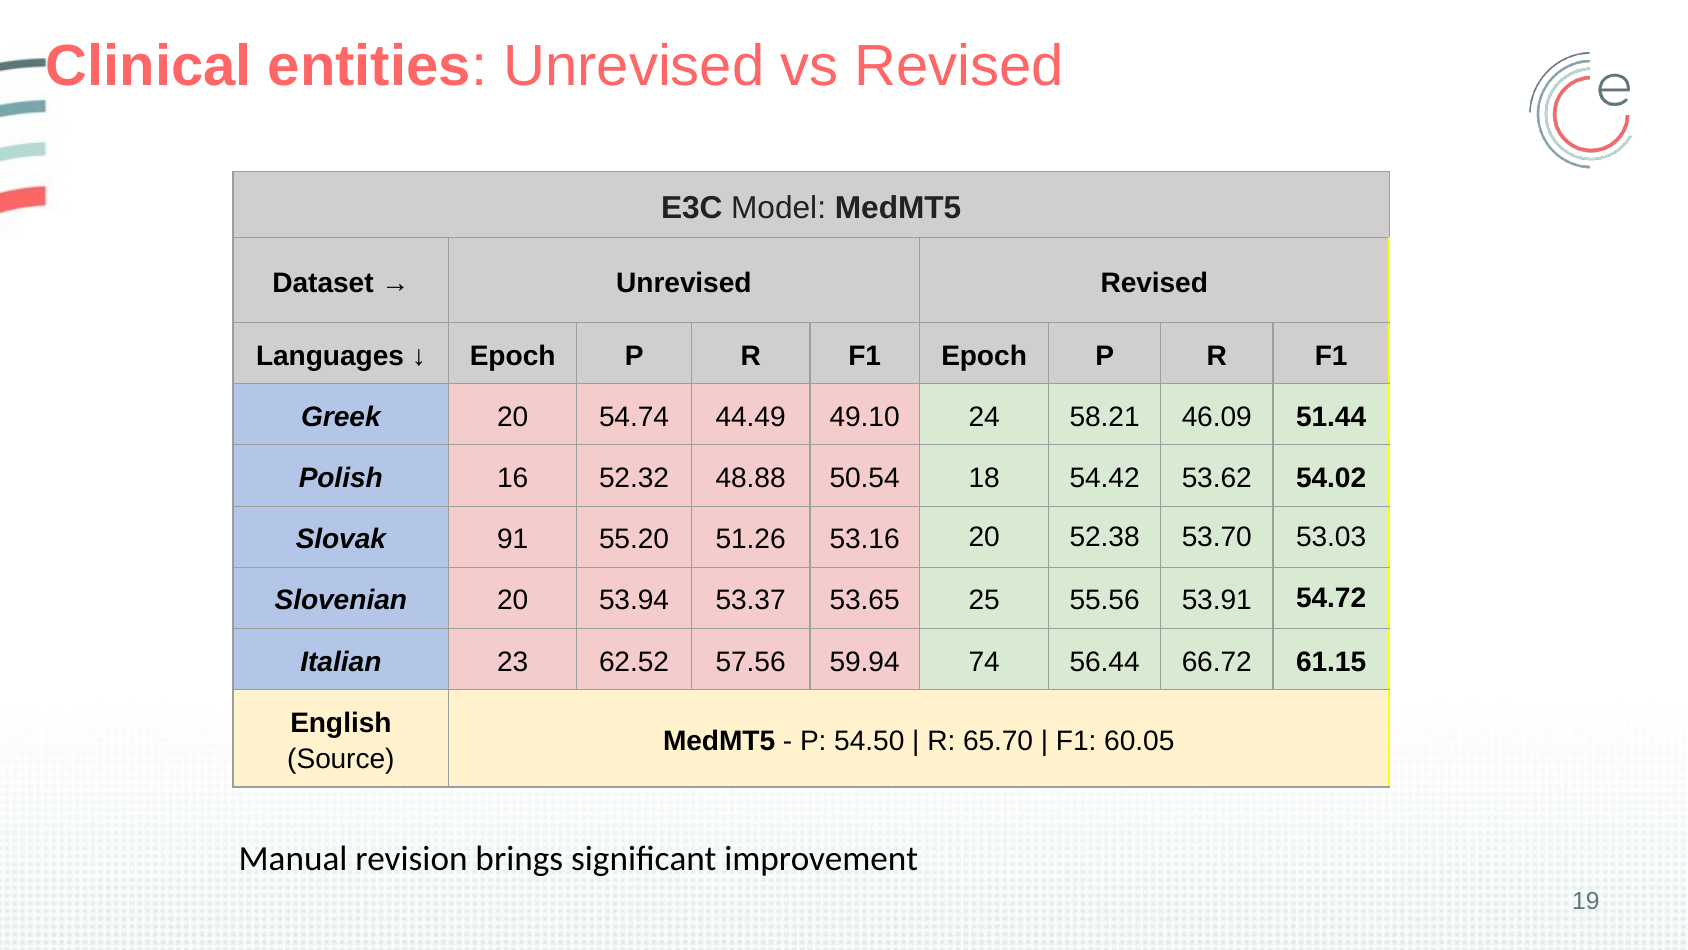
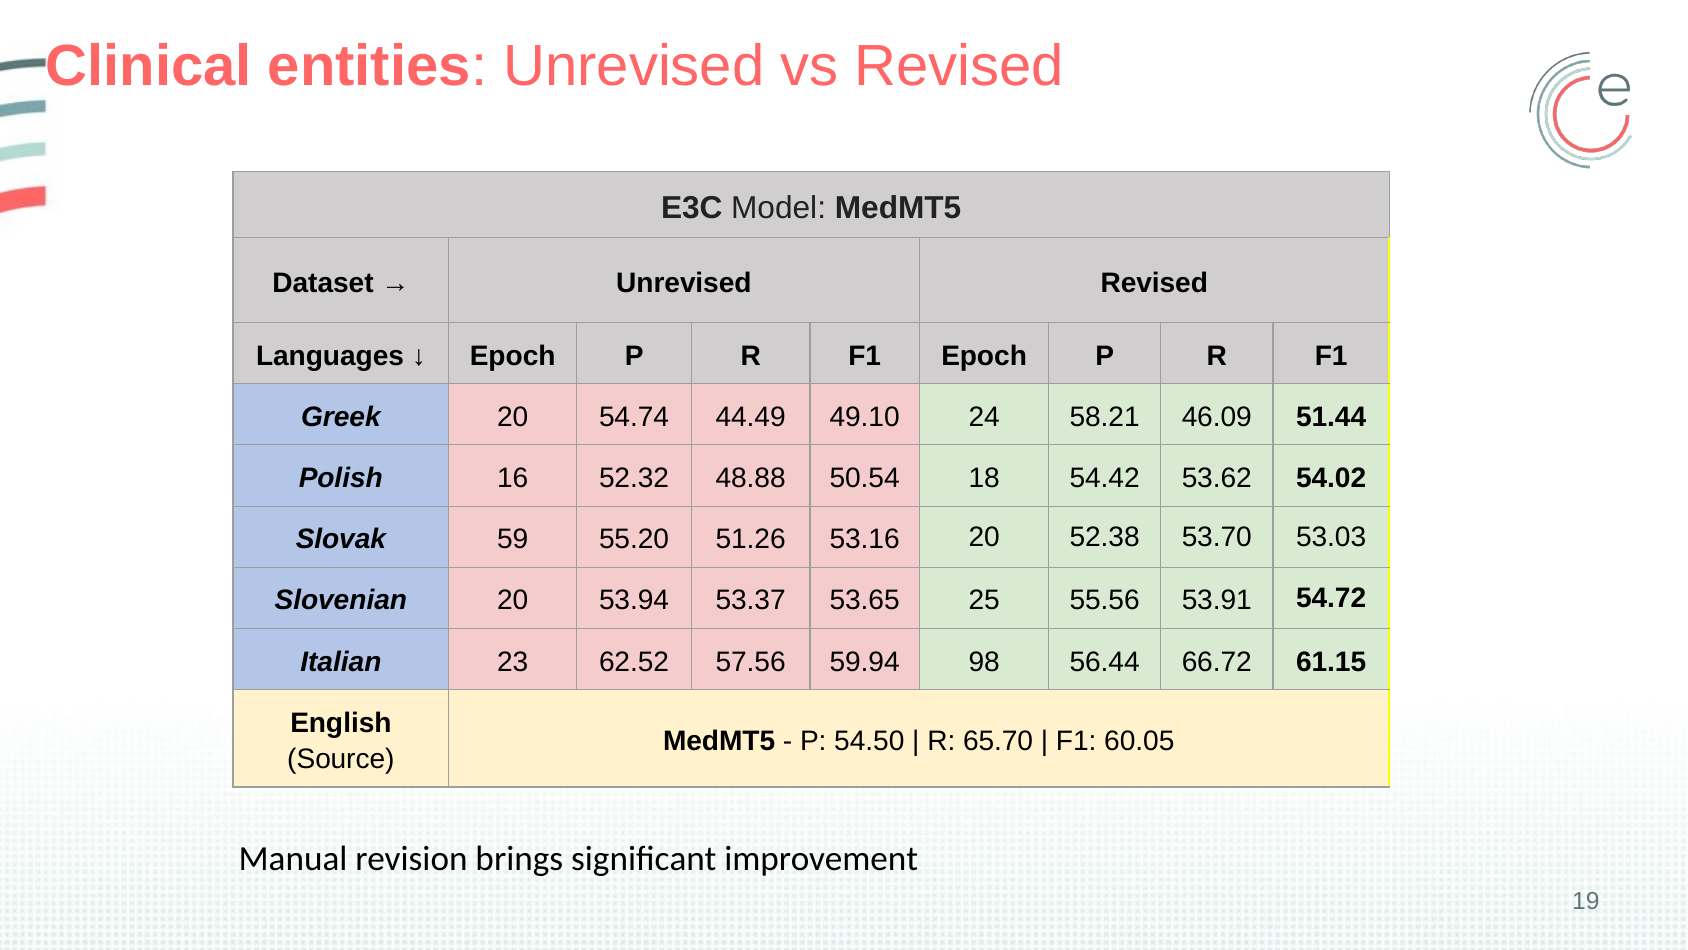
91: 91 -> 59
74: 74 -> 98
